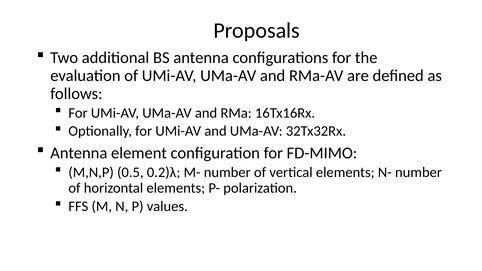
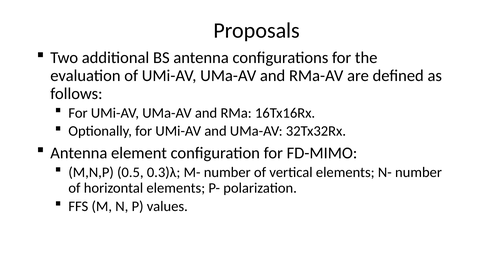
0.2)λ: 0.2)λ -> 0.3)λ
